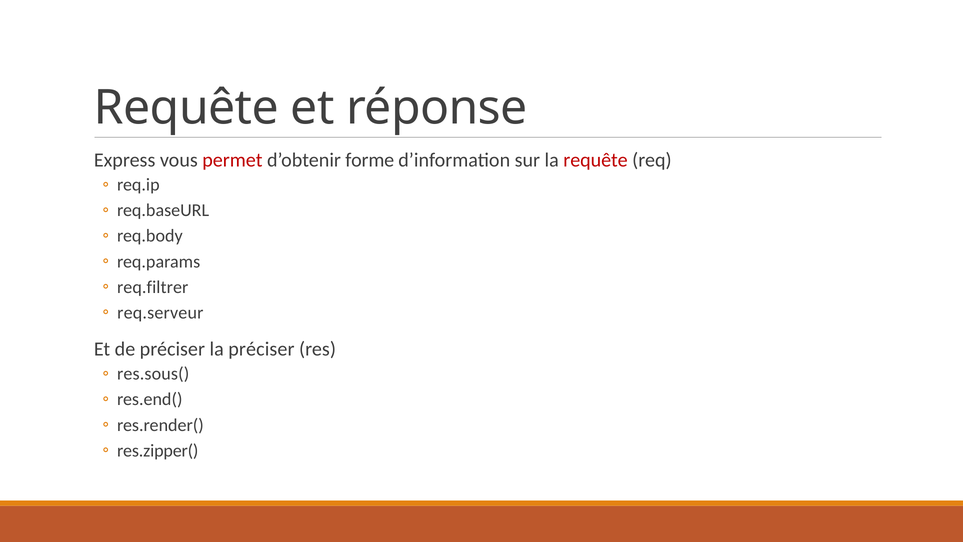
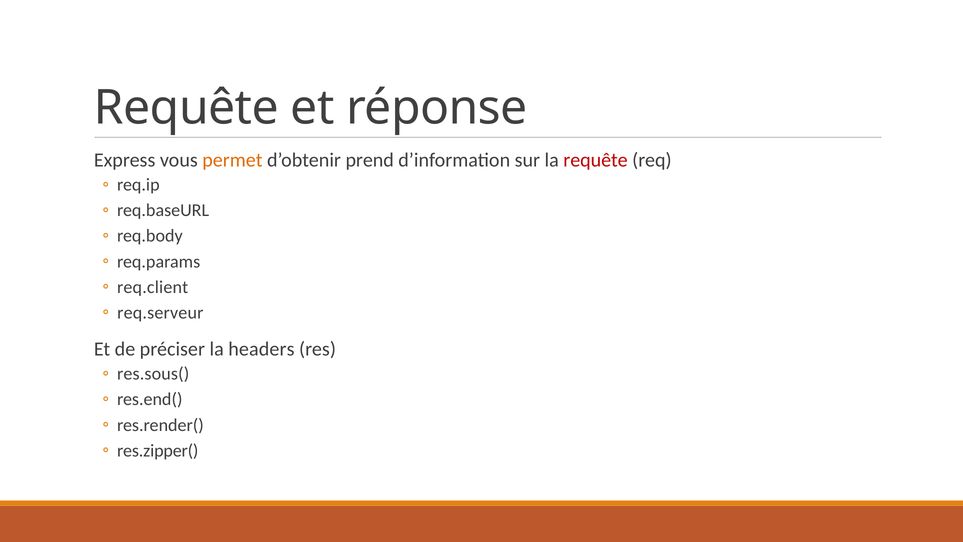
permet colour: red -> orange
forme: forme -> prend
req.filtrer: req.filtrer -> req.client
la préciser: préciser -> headers
